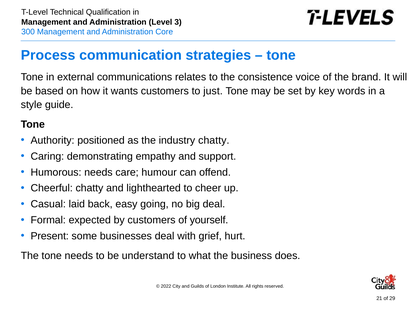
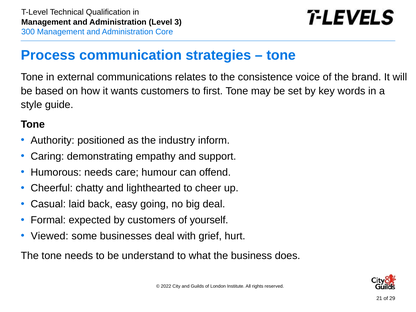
just: just -> first
industry chatty: chatty -> inform
Present: Present -> Viewed
